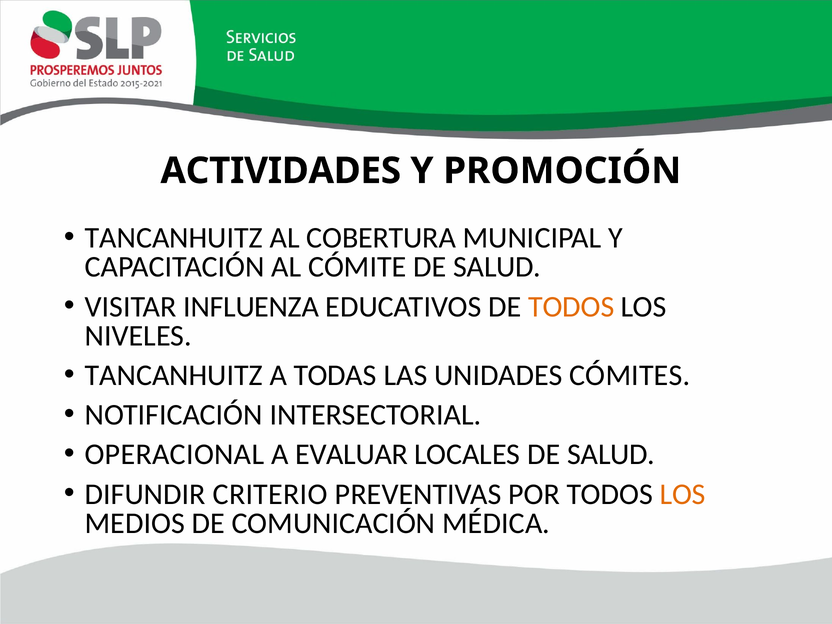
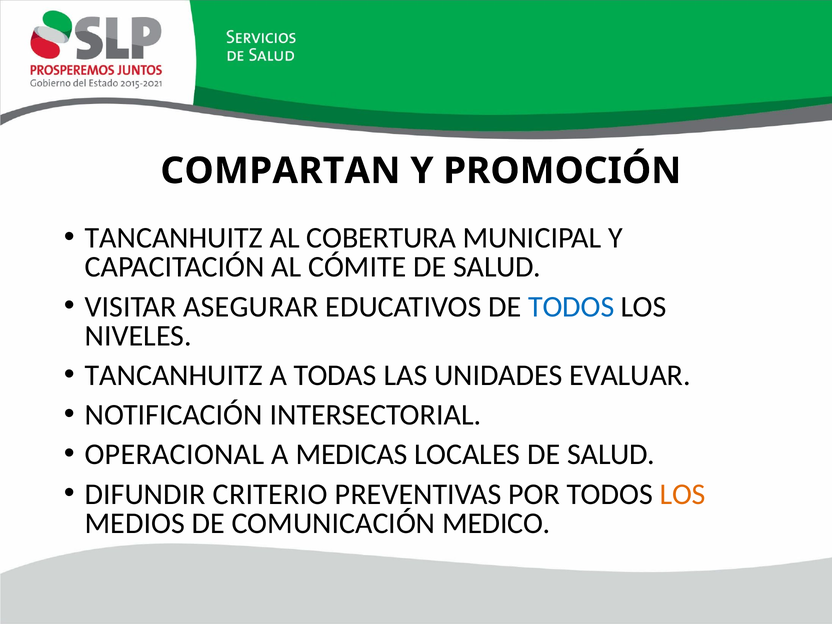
ACTIVIDADES: ACTIVIDADES -> COMPARTAN
INFLUENZA: INFLUENZA -> ASEGURAR
TODOS at (571, 307) colour: orange -> blue
CÓMITES: CÓMITES -> EVALUAR
EVALUAR: EVALUAR -> MEDICAS
MÉDICA: MÉDICA -> MEDICO
